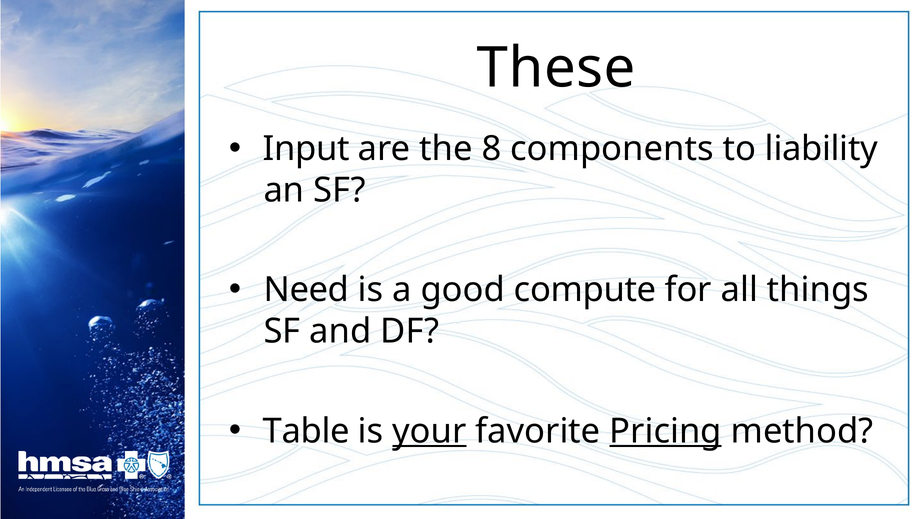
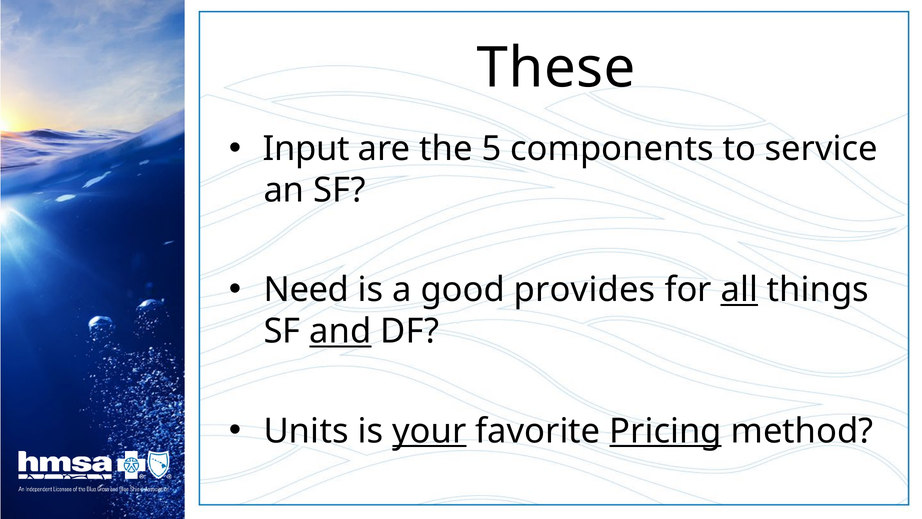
8: 8 -> 5
liability: liability -> service
compute: compute -> provides
all underline: none -> present
and underline: none -> present
Table: Table -> Units
